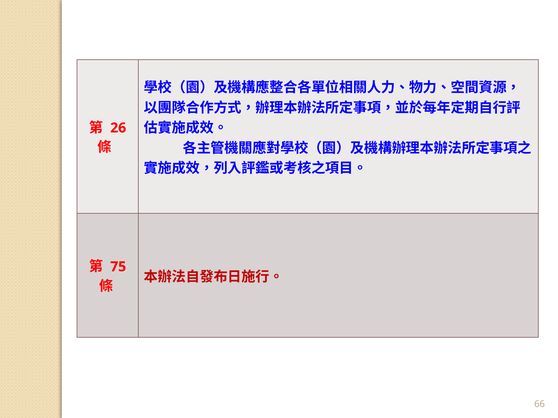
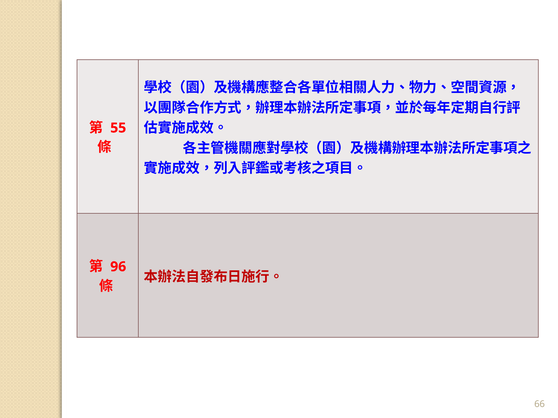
26: 26 -> 55
75: 75 -> 96
